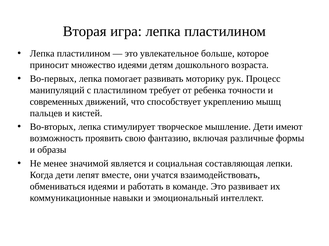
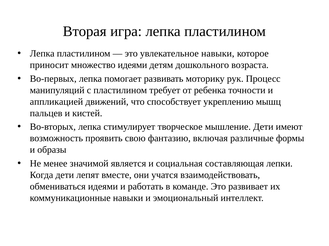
увлекательное больше: больше -> навыки
современных: современных -> аппликацией
